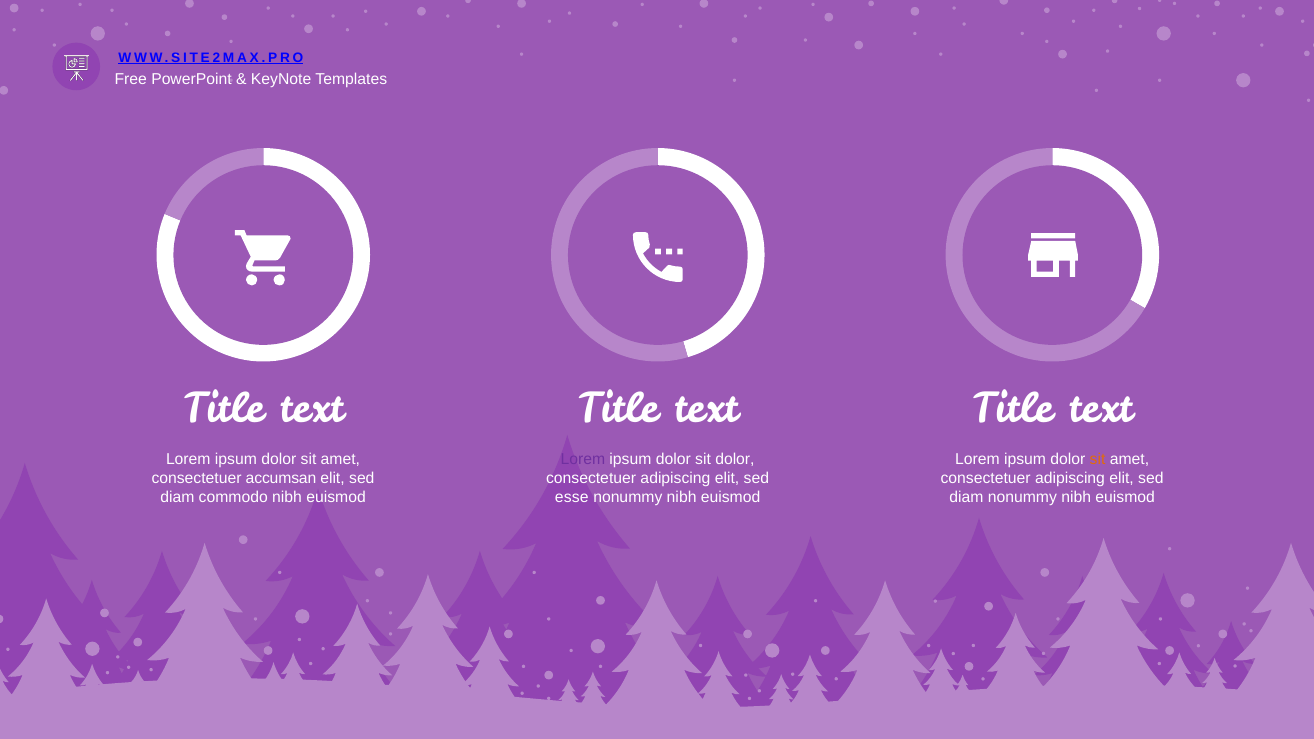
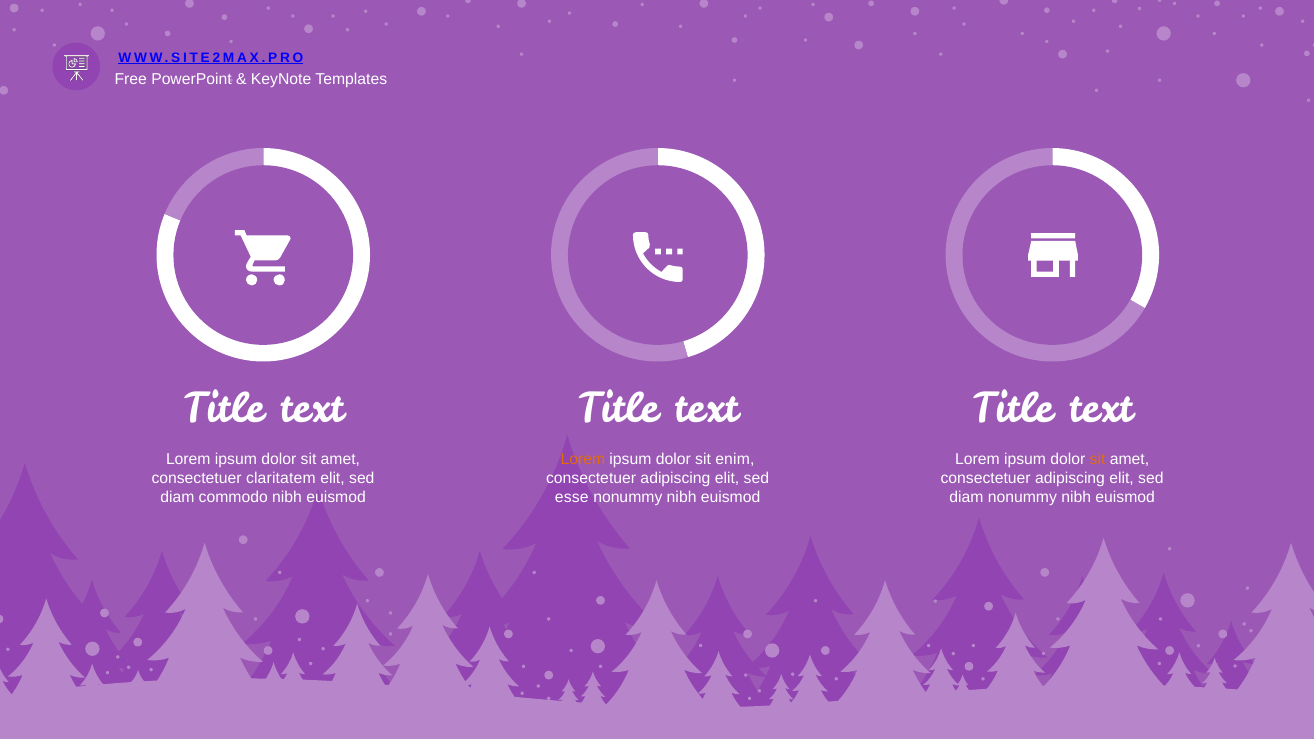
Lorem at (583, 460) colour: purple -> orange
sit dolor: dolor -> enim
accumsan: accumsan -> claritatem
